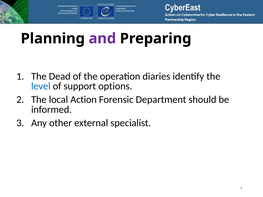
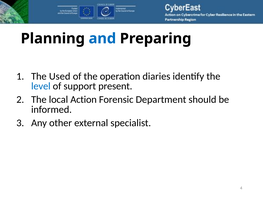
and colour: purple -> blue
Dead: Dead -> Used
options: options -> present
